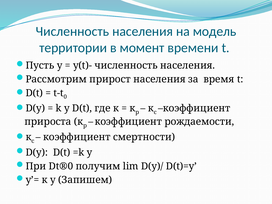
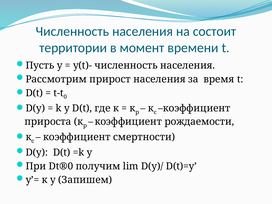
модель: модель -> состоит
